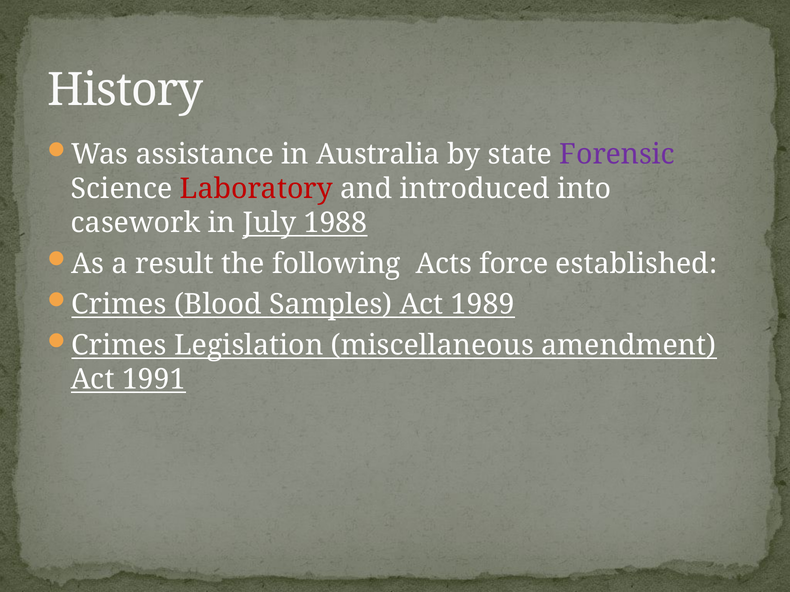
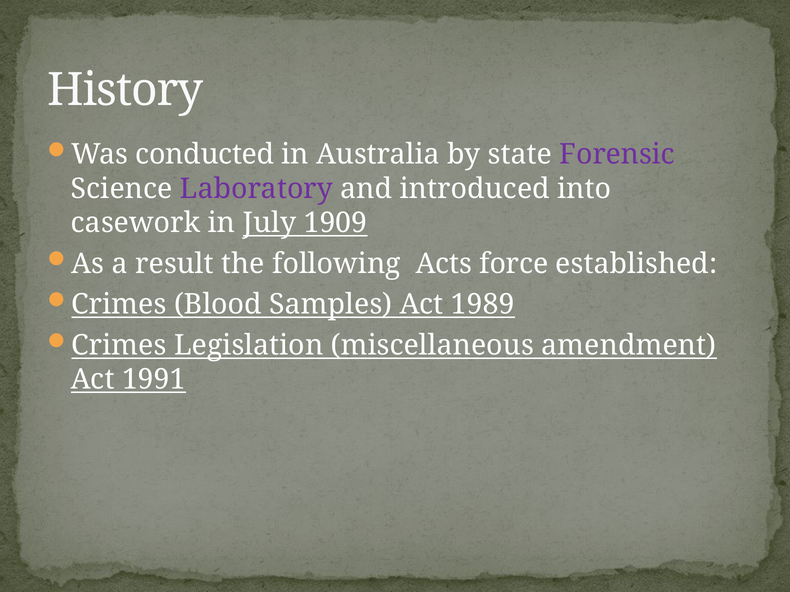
assistance: assistance -> conducted
Laboratory colour: red -> purple
1988: 1988 -> 1909
